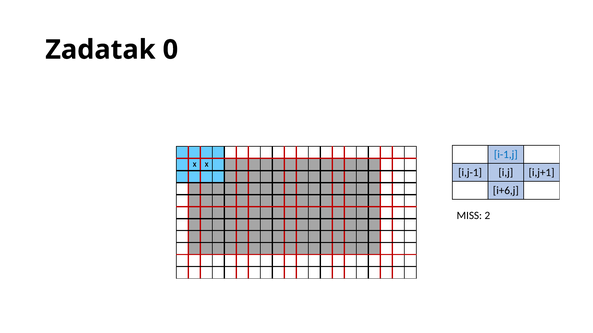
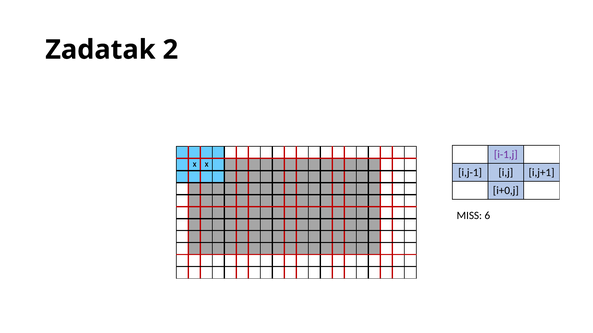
0: 0 -> 2
i-1,j colour: blue -> purple
i+6,j: i+6,j -> i+0,j
2: 2 -> 6
